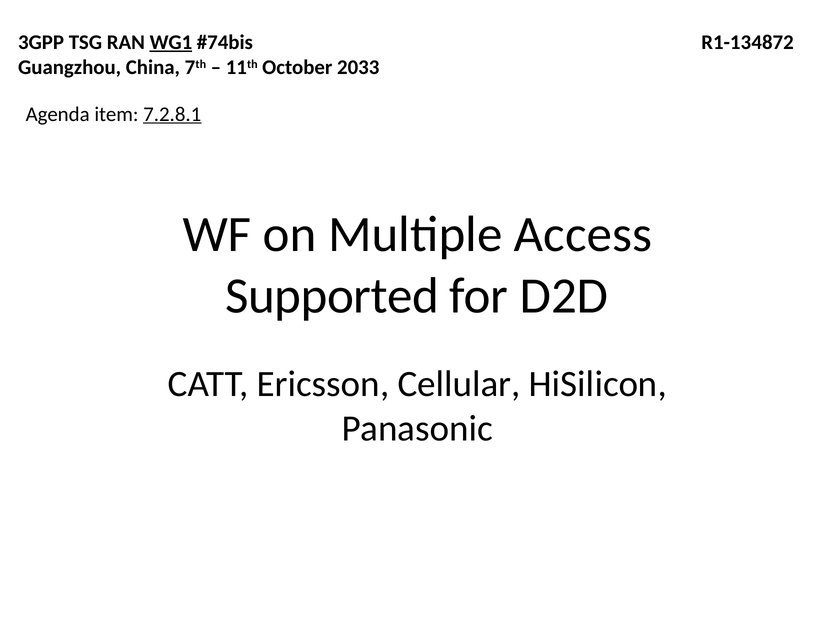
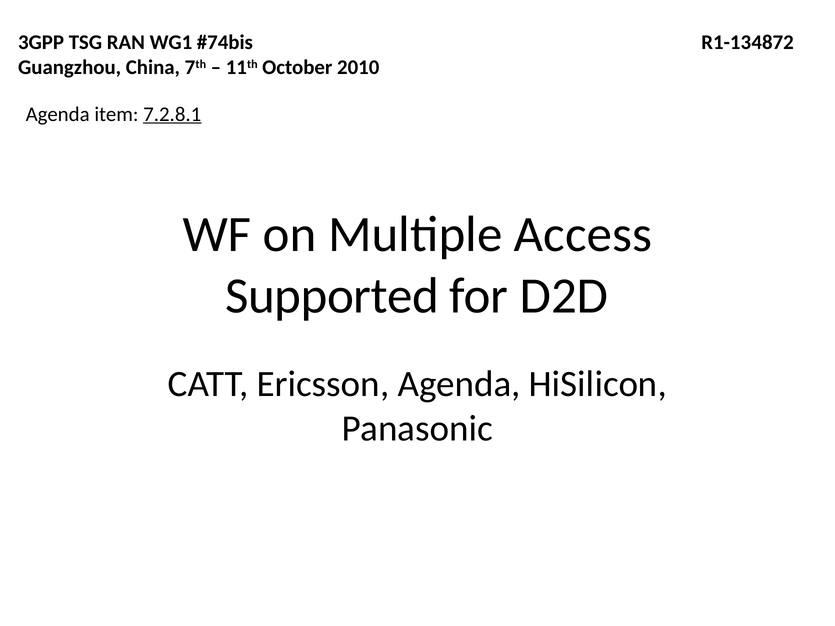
WG1 underline: present -> none
2033: 2033 -> 2010
Ericsson Cellular: Cellular -> Agenda
